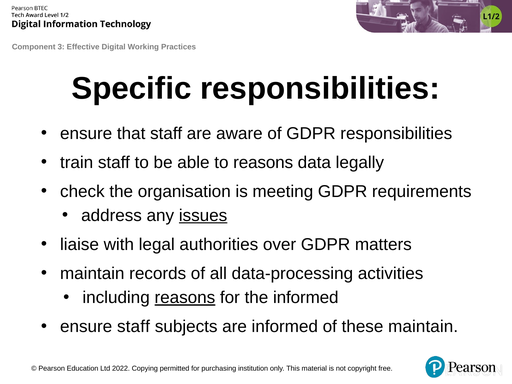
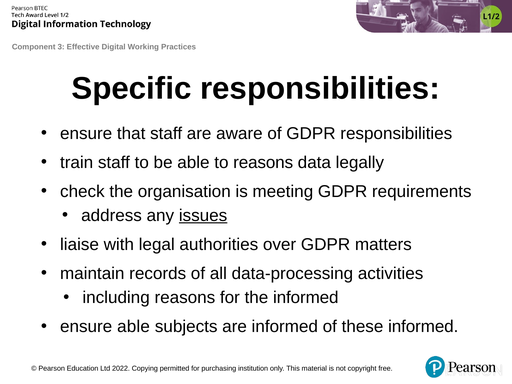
reasons at (185, 298) underline: present -> none
ensure staff: staff -> able
these maintain: maintain -> informed
